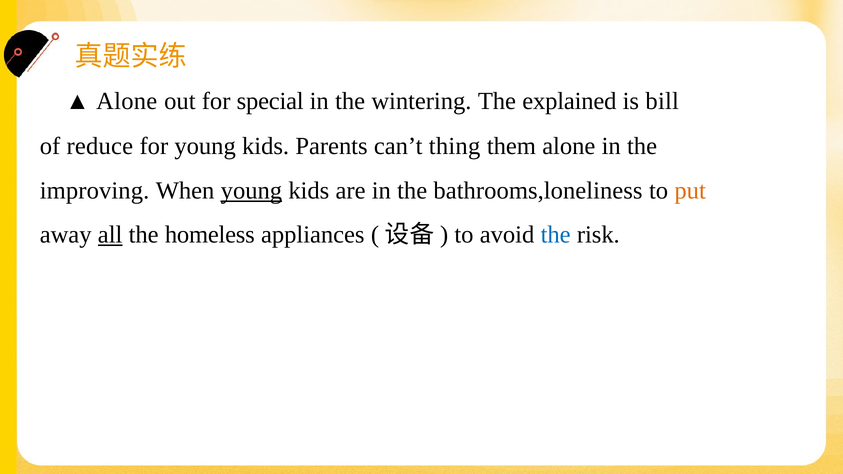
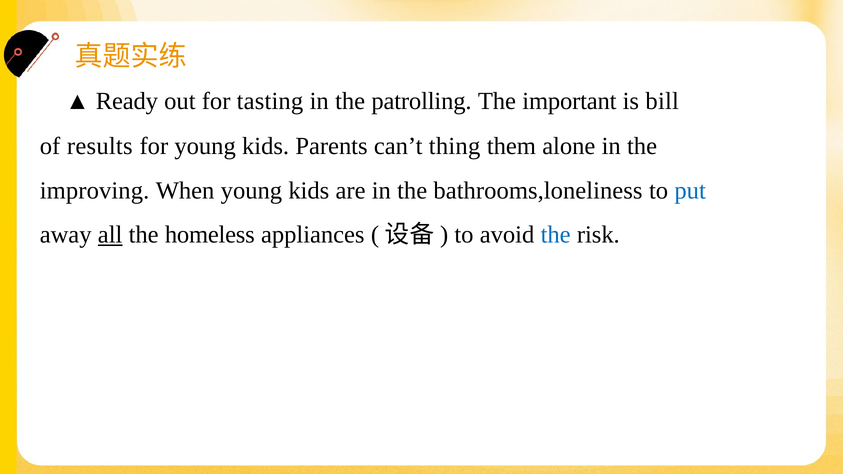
Alone at (127, 101): Alone -> Ready
special: special -> tasting
wintering: wintering -> patrolling
explained: explained -> important
reduce: reduce -> results
young at (251, 191) underline: present -> none
put colour: orange -> blue
